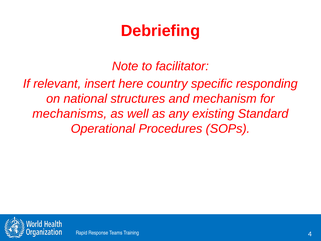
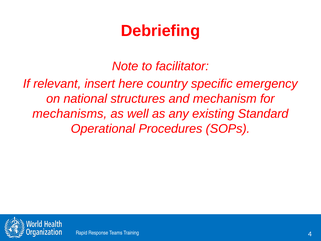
responding: responding -> emergency
